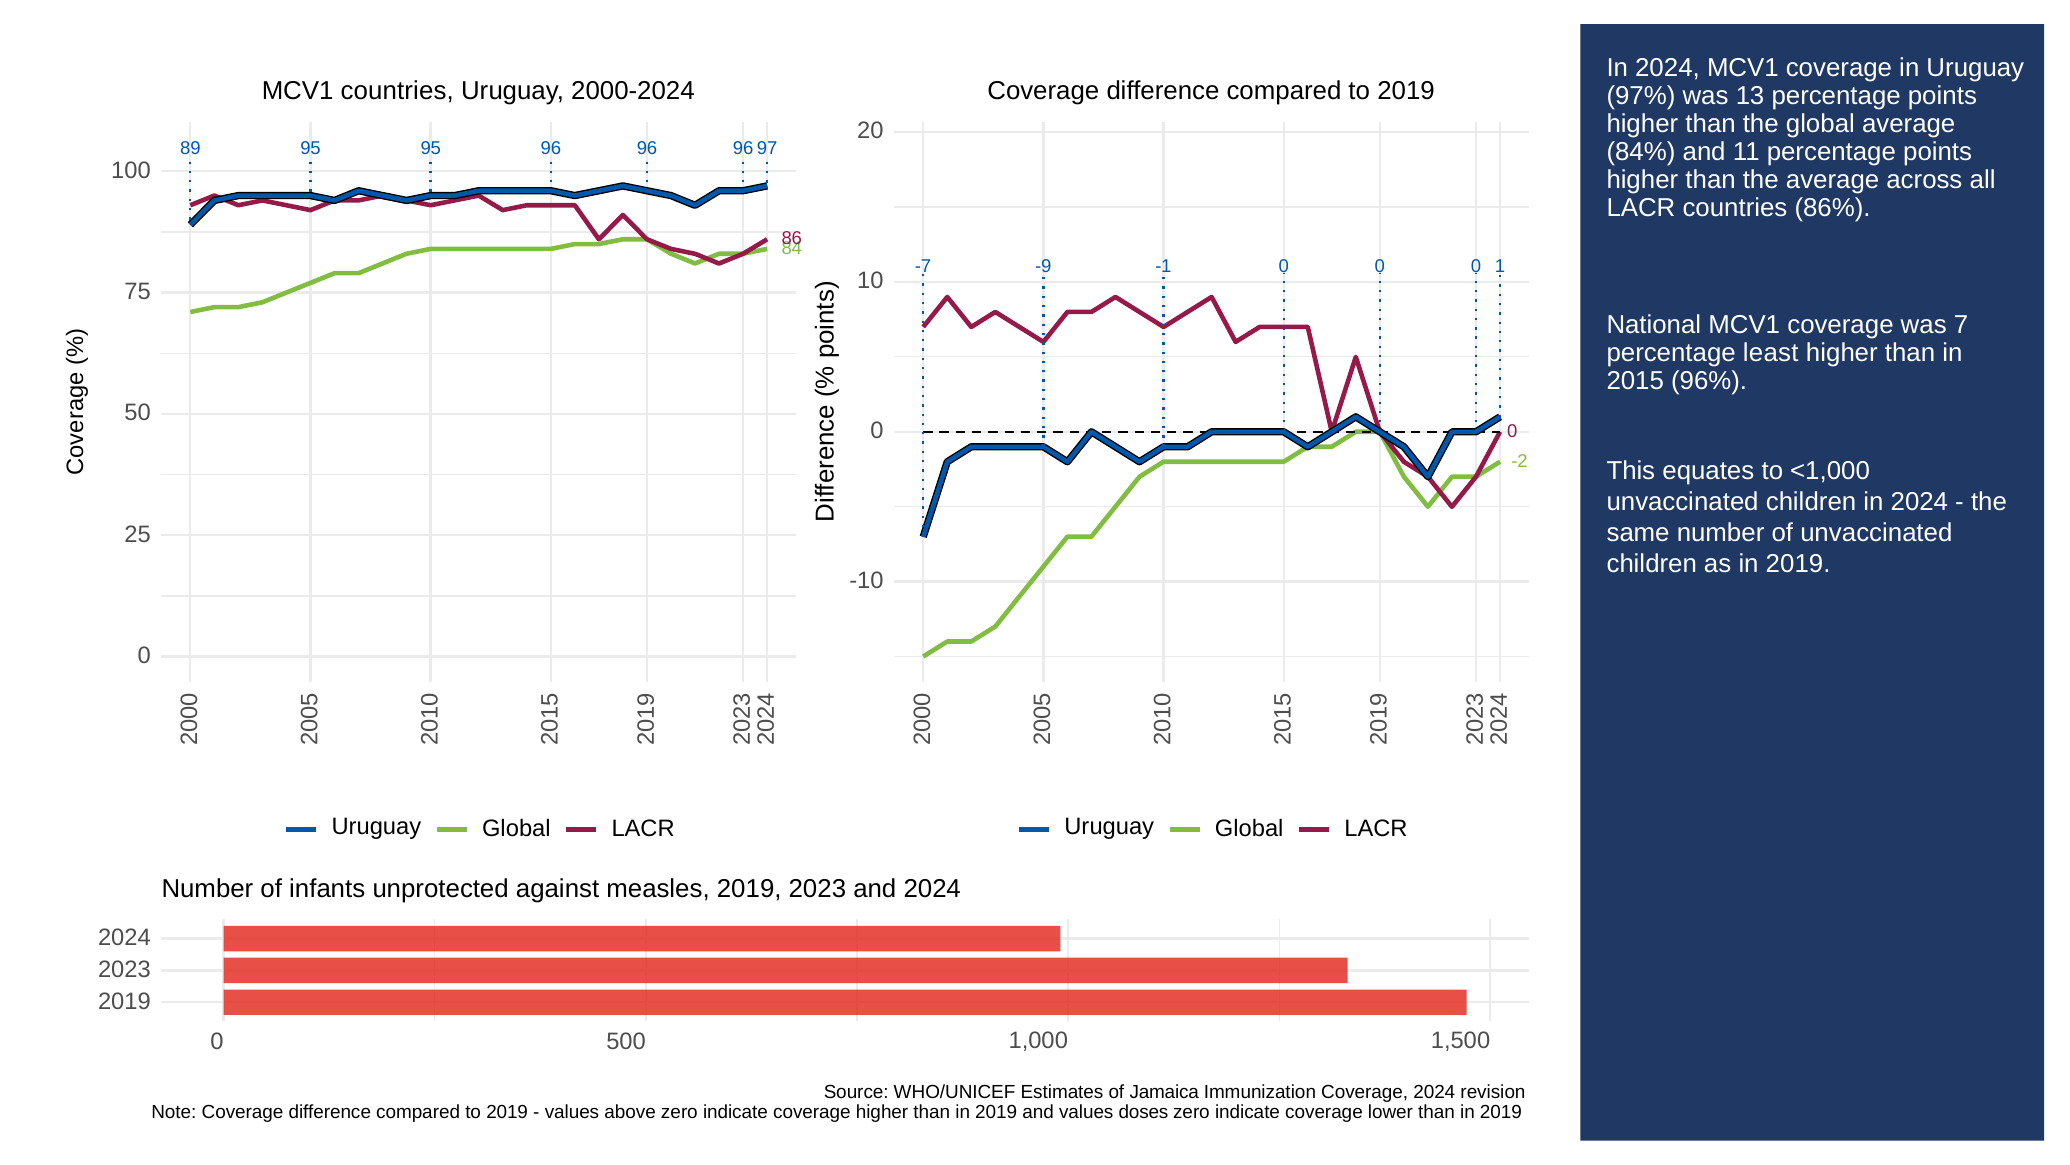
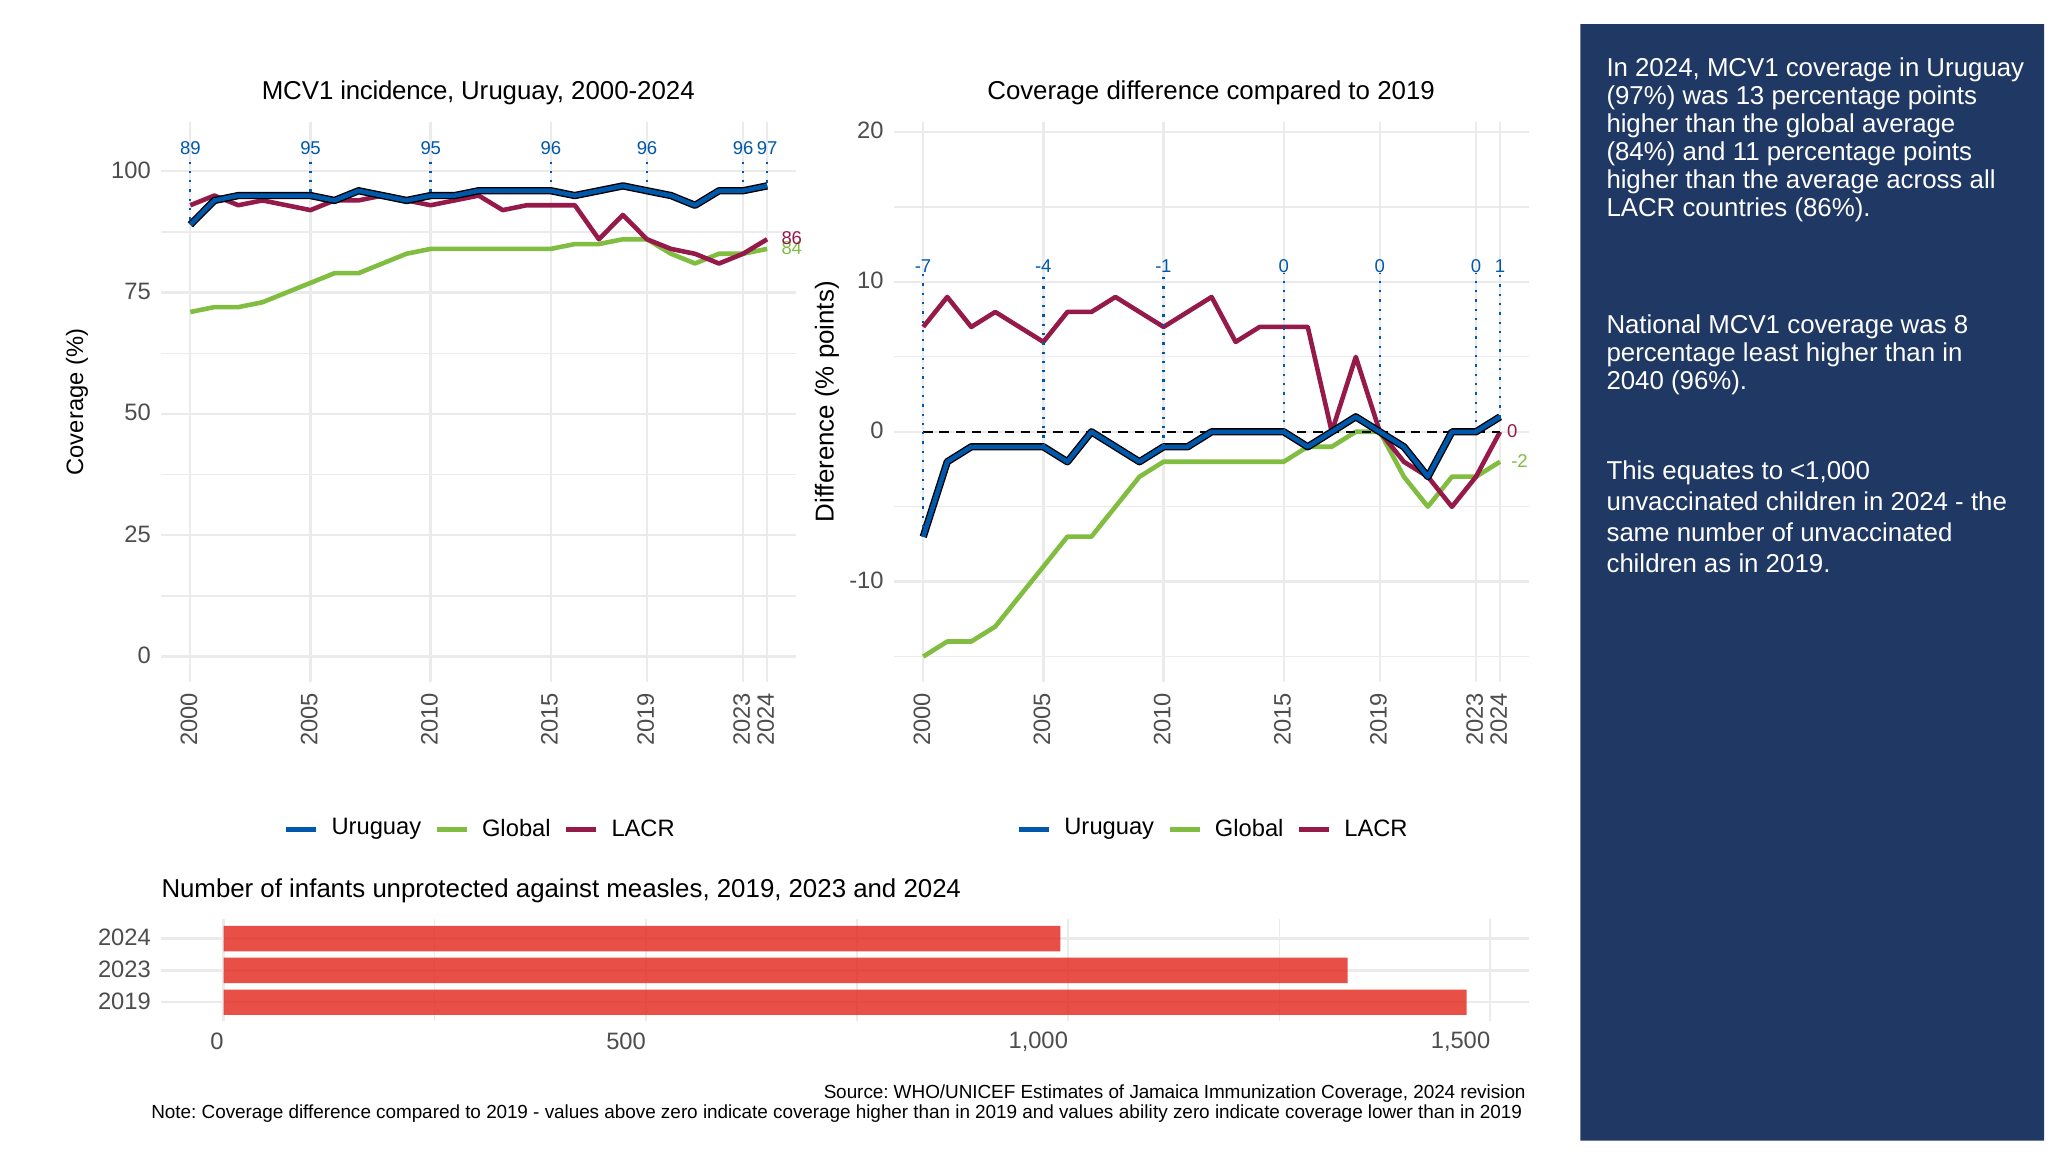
MCV1 countries: countries -> incidence
-9: -9 -> -4
7: 7 -> 8
2015: 2015 -> 2040
doses: doses -> ability
